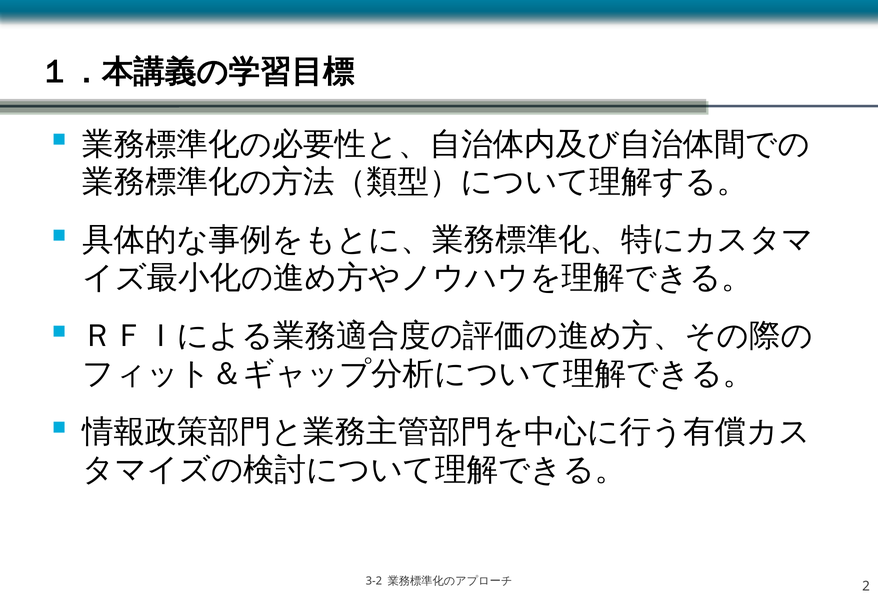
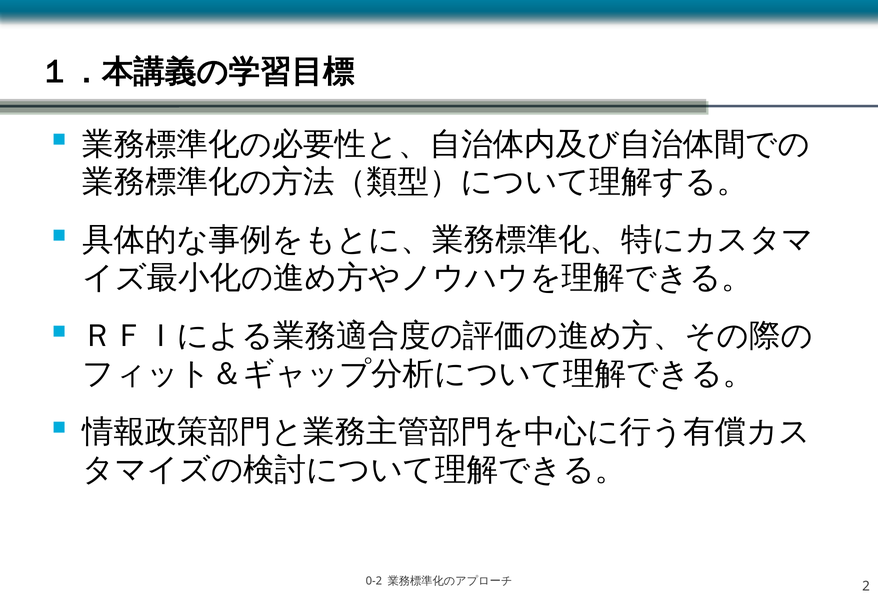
3-2: 3-2 -> 0-2
